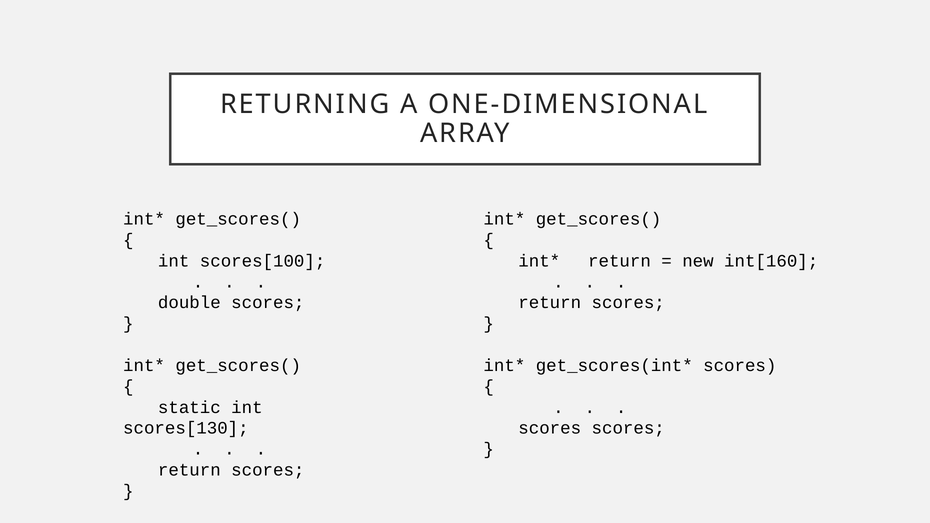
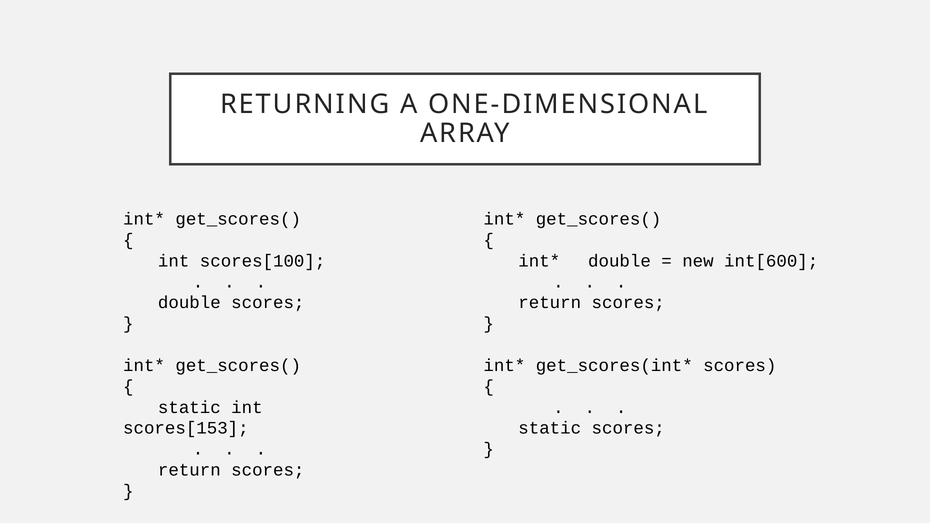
return at (619, 261): return -> double
int[160: int[160 -> int[600
scores[130: scores[130 -> scores[153
scores at (550, 428): scores -> static
